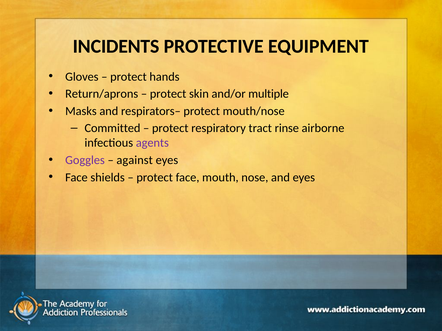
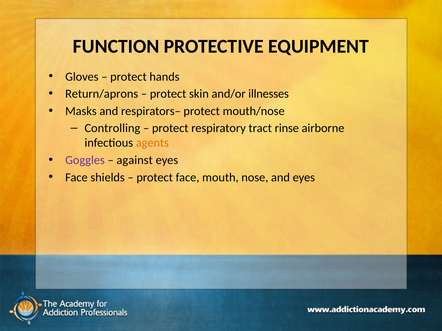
INCIDENTS: INCIDENTS -> FUNCTION
multiple: multiple -> illnesses
Committed: Committed -> Controlling
agents colour: purple -> orange
